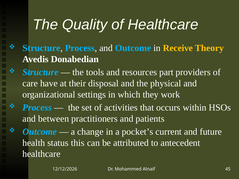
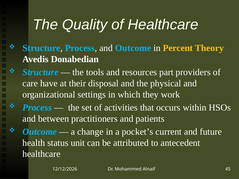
Receive: Receive -> Percent
this: this -> unit
